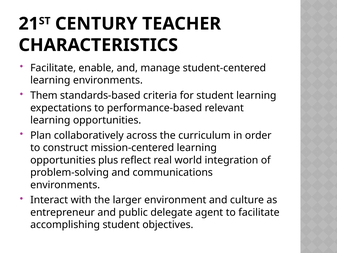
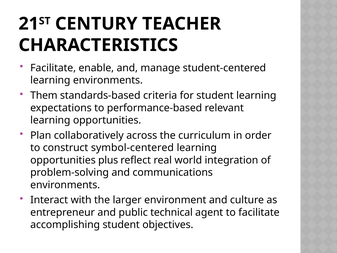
mission-centered: mission-centered -> symbol-centered
delegate: delegate -> technical
